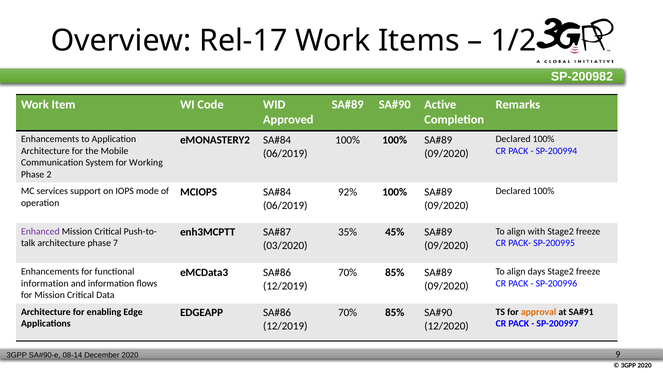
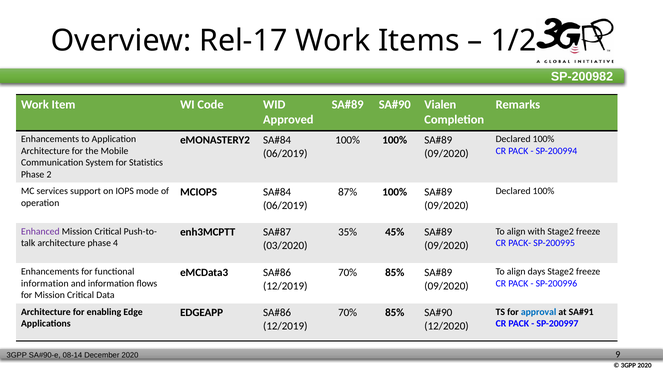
Active: Active -> Vialen
Working: Working -> Statistics
92%: 92% -> 87%
7: 7 -> 4
approval colour: orange -> blue
